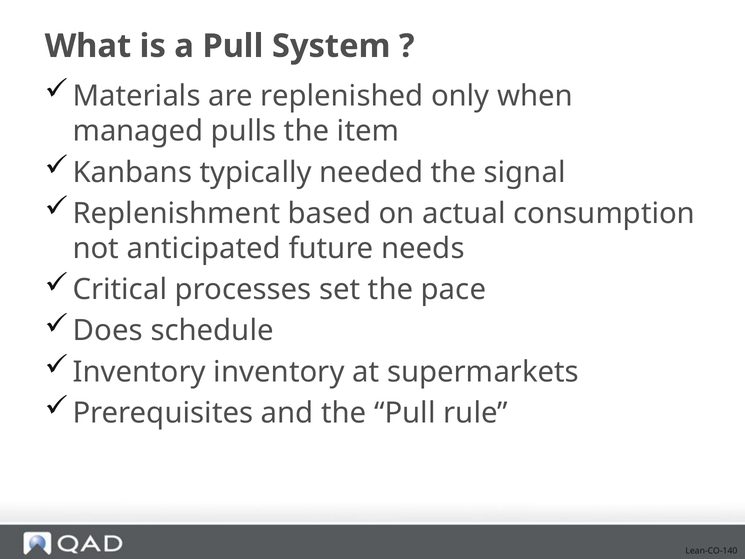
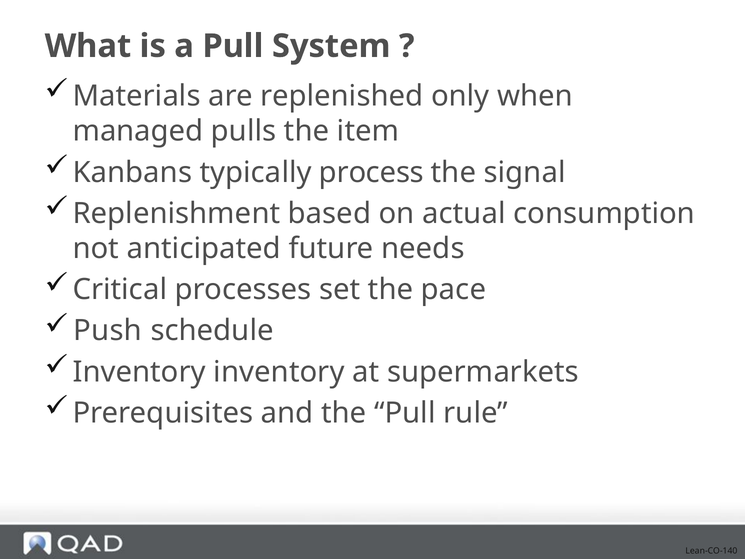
needed: needed -> process
Does: Does -> Push
